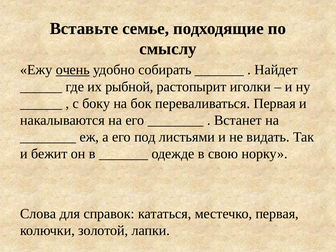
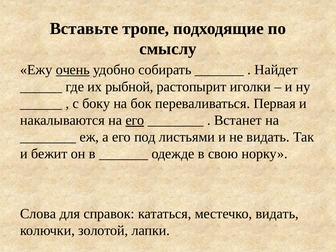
семье: семье -> тропе
его at (135, 120) underline: none -> present
местечко первая: первая -> видать
